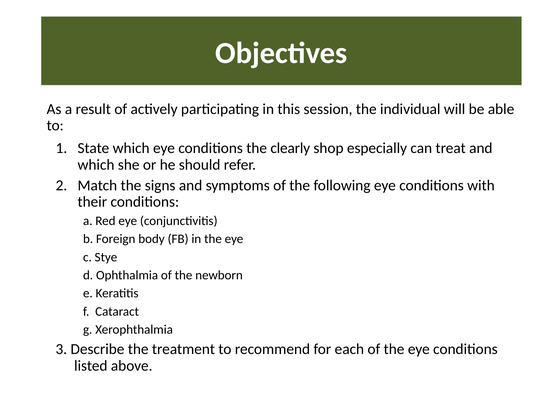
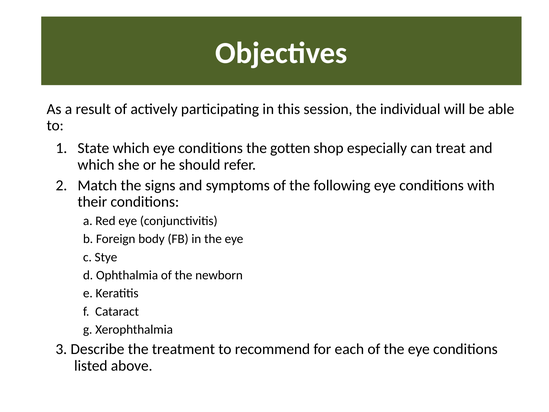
clearly: clearly -> gotten
